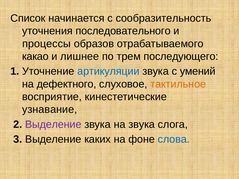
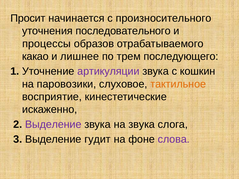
Список: Список -> Просит
сообразительность: сообразительность -> произносительного
артикуляции colour: blue -> purple
умений: умений -> кошкин
дефектного: дефектного -> паровозики
узнавание: узнавание -> искаженно
каких: каких -> гудит
слова colour: blue -> purple
